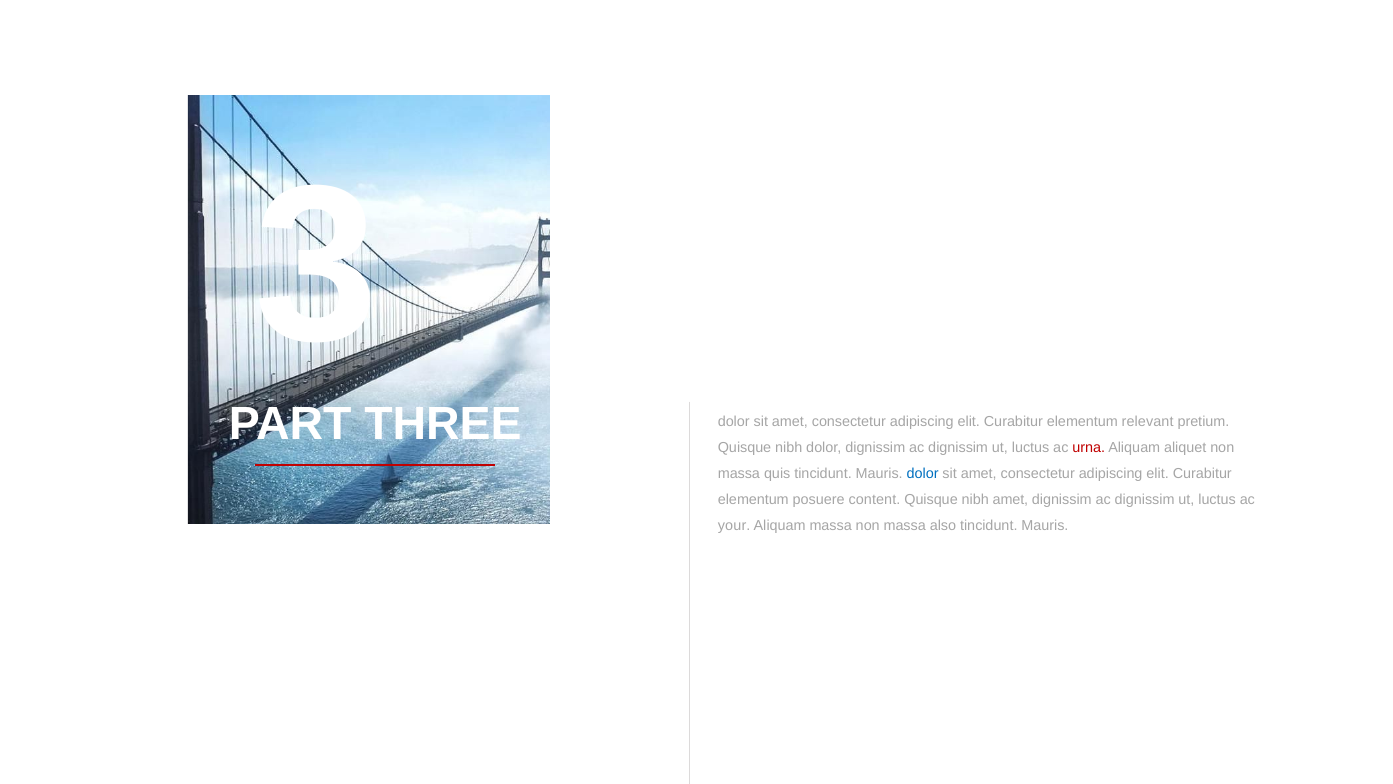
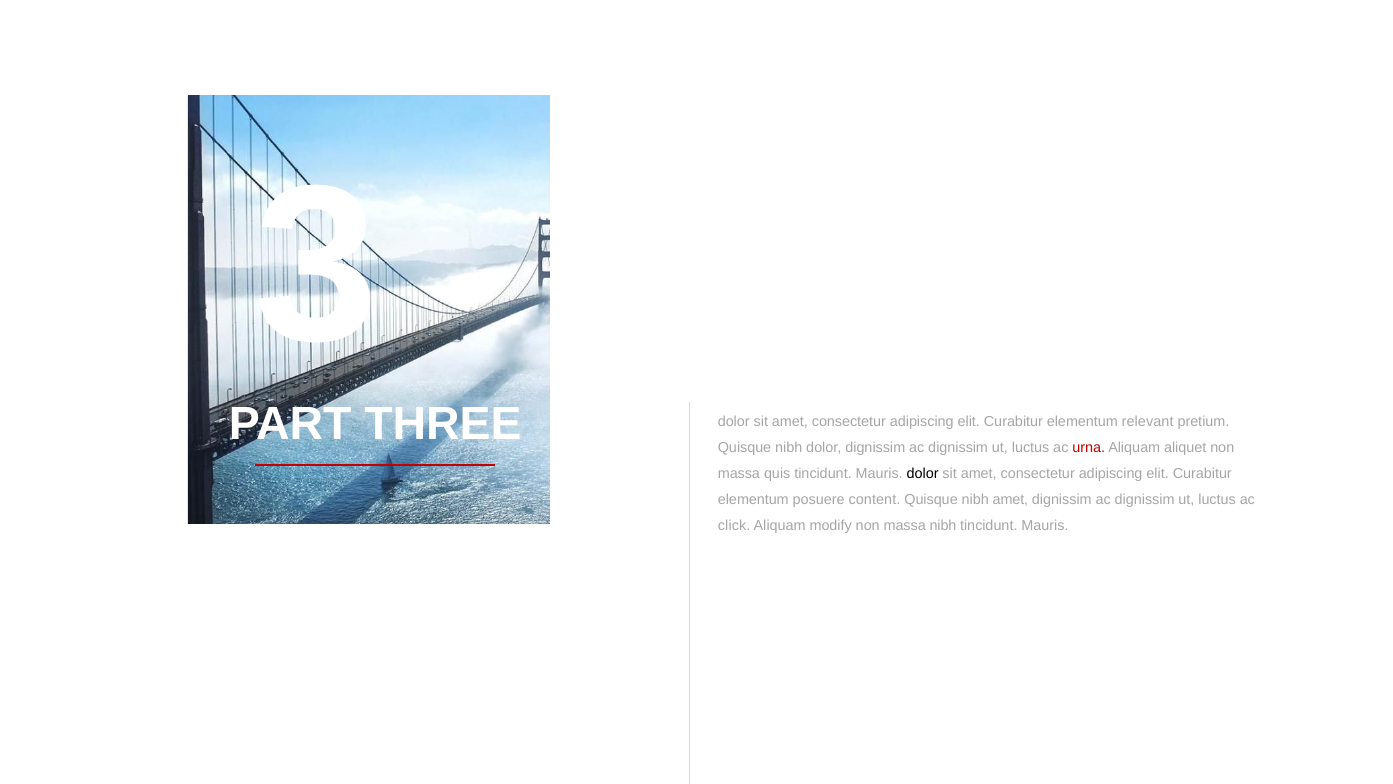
dolor at (923, 473) colour: blue -> black
your: your -> click
Aliquam massa: massa -> modify
massa also: also -> nibh
